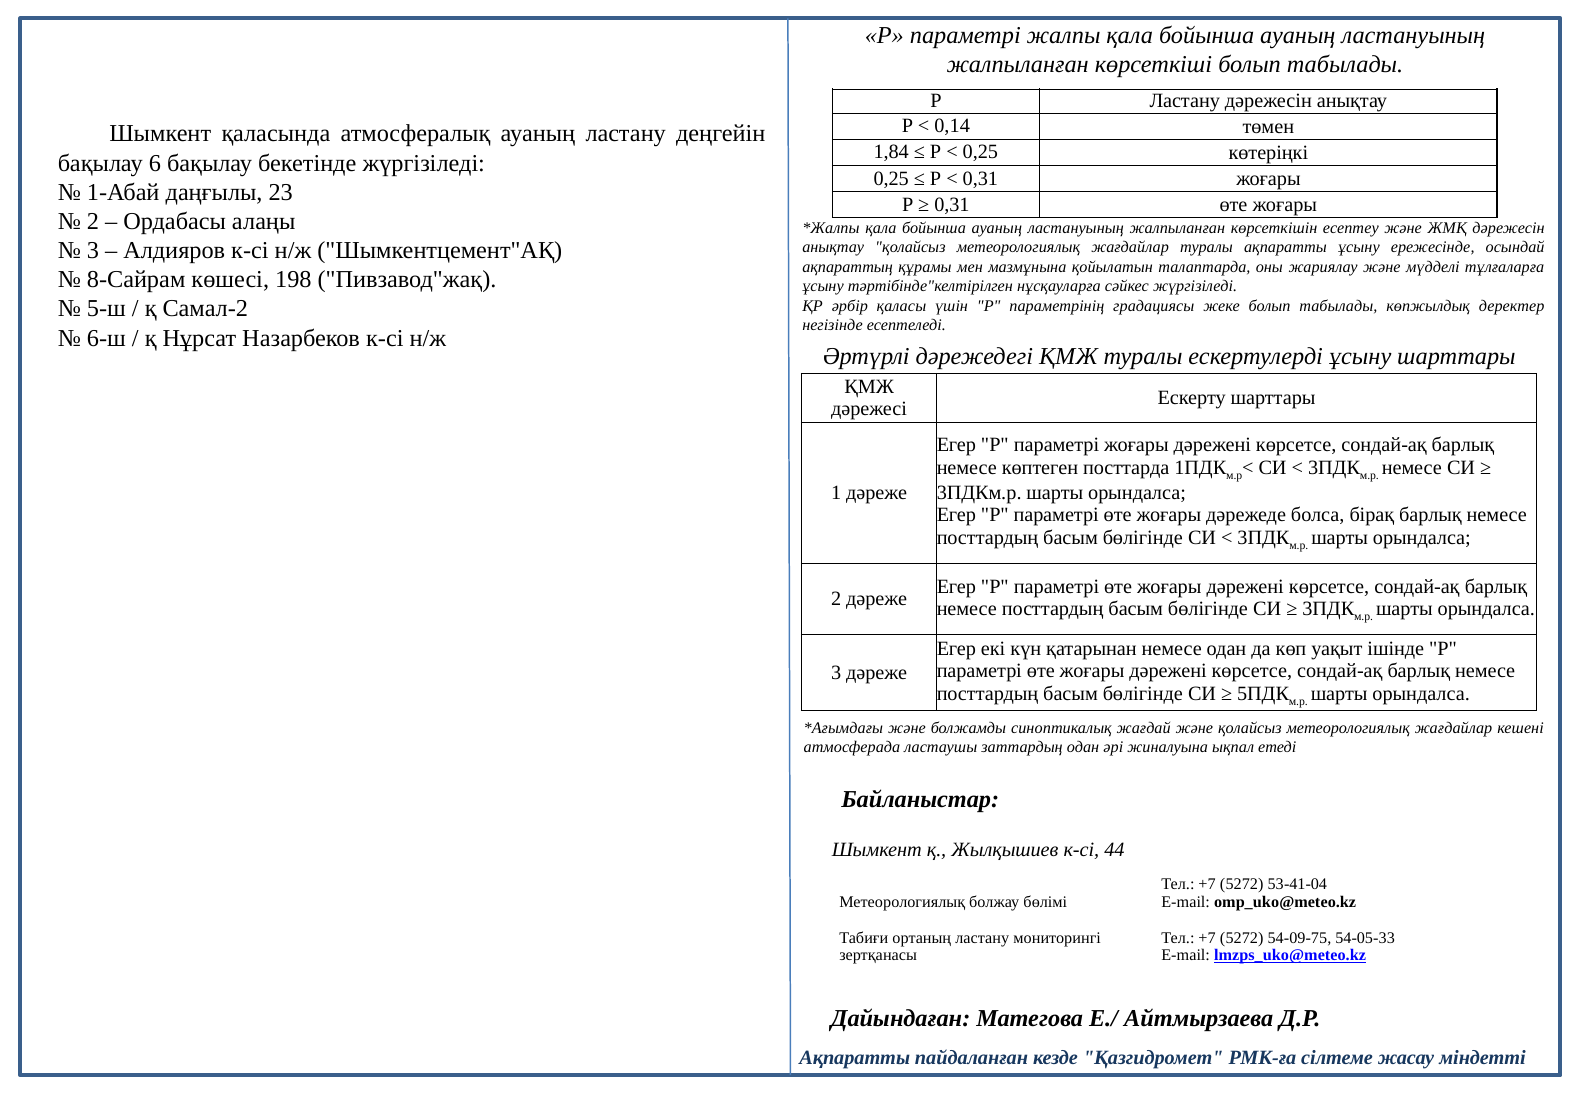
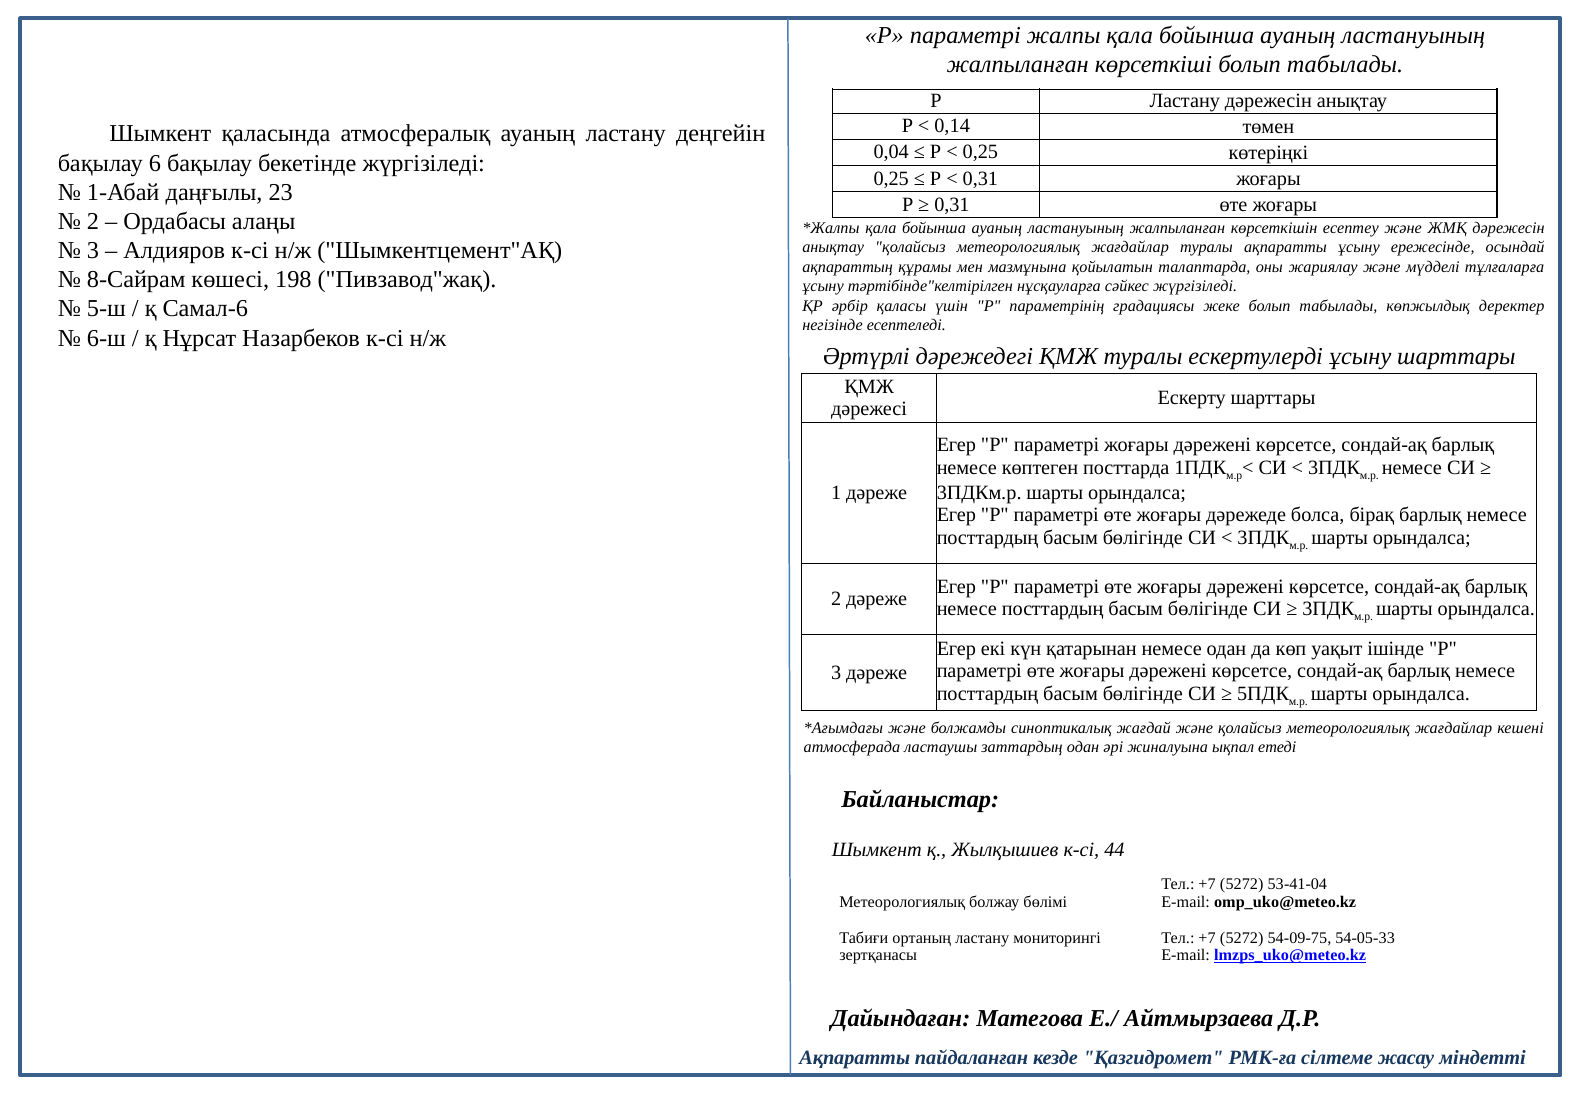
1,84: 1,84 -> 0,04
Самал-2: Самал-2 -> Самал-6
